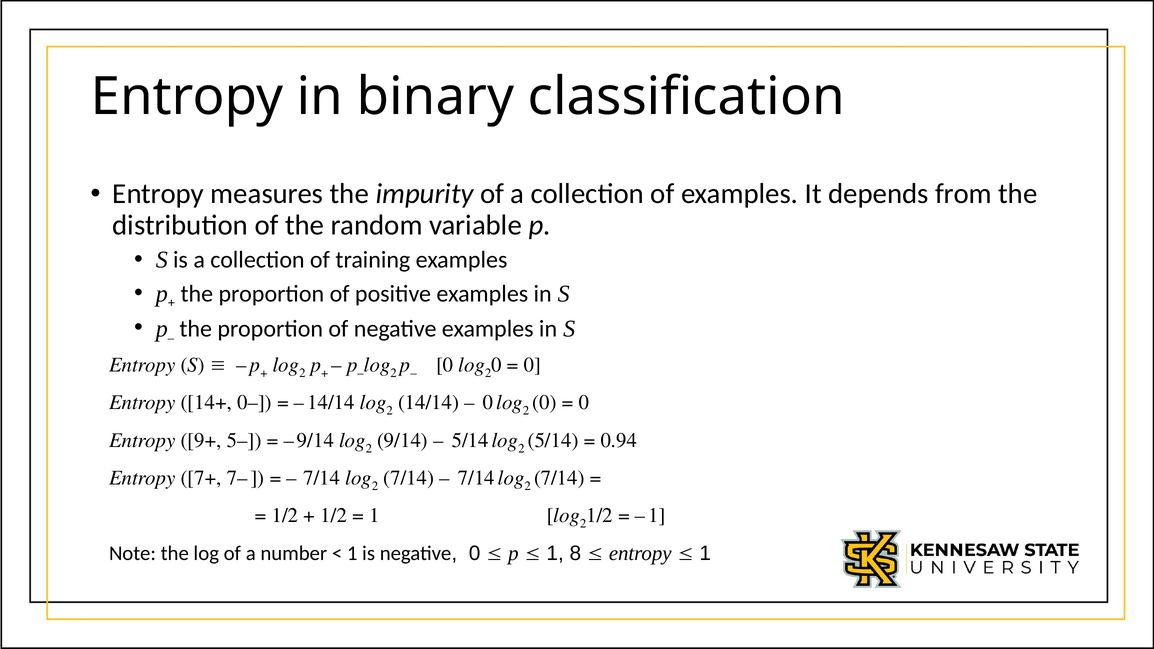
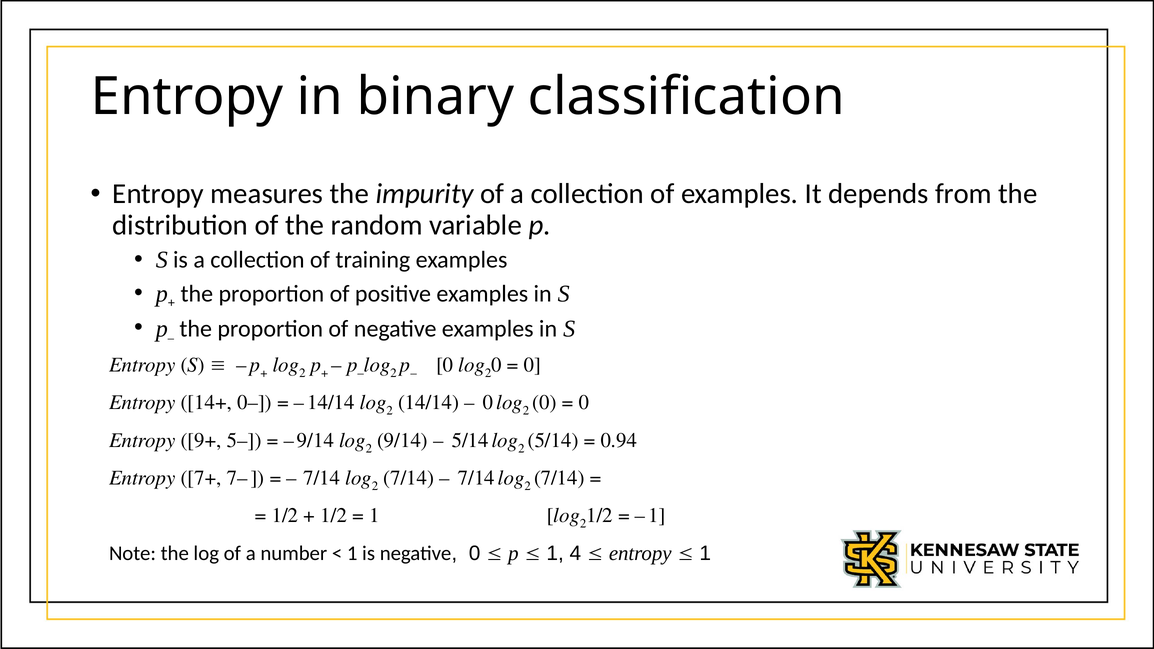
8: 8 -> 4
